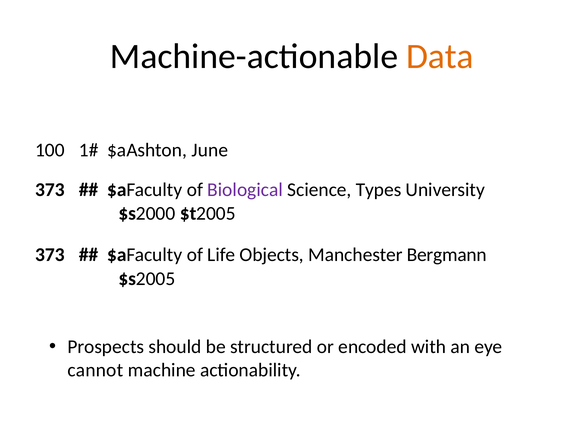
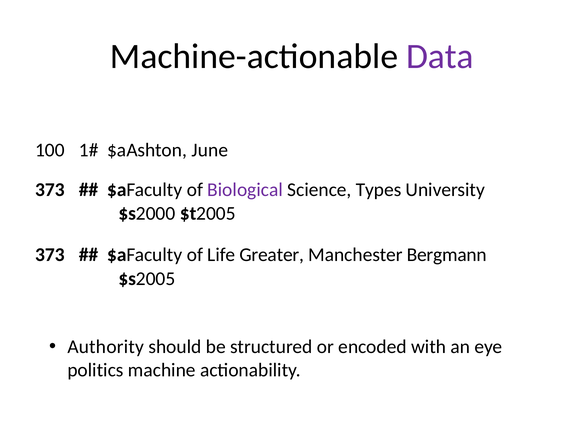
Data colour: orange -> purple
Objects: Objects -> Greater
Prospects: Prospects -> Authority
cannot: cannot -> politics
